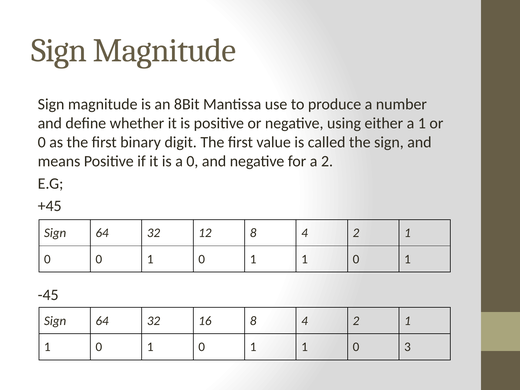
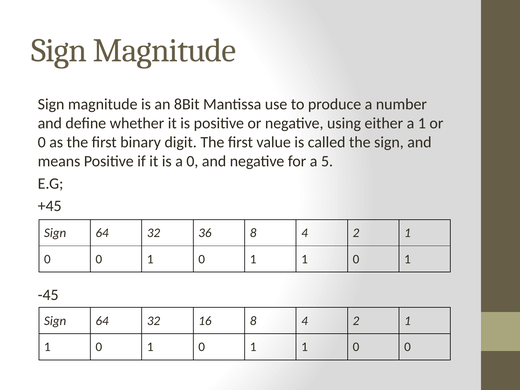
a 2: 2 -> 5
12: 12 -> 36
1 1 0 3: 3 -> 0
